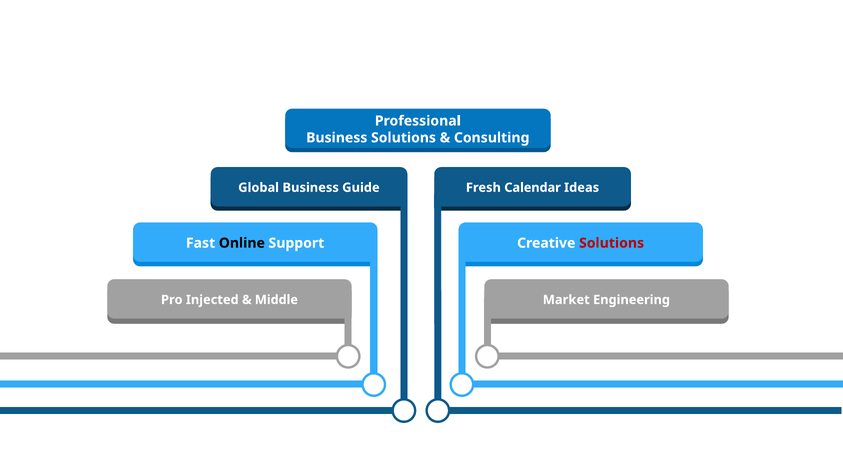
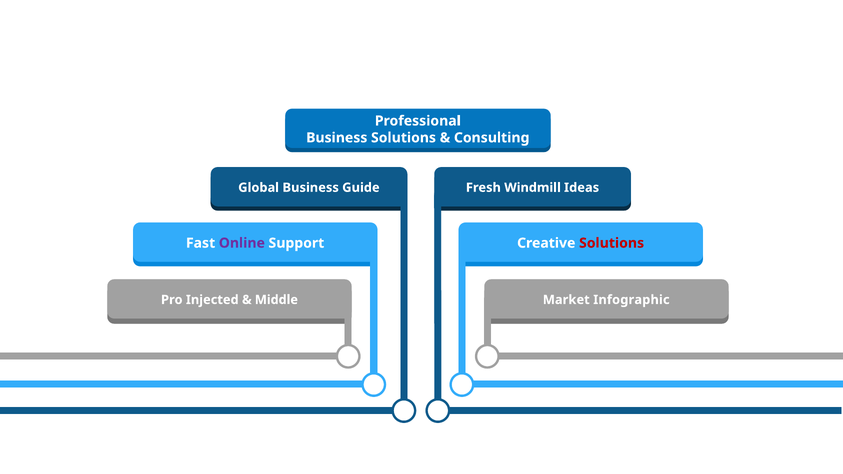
Calendar: Calendar -> Windmill
Online colour: black -> purple
Engineering: Engineering -> Infographic
